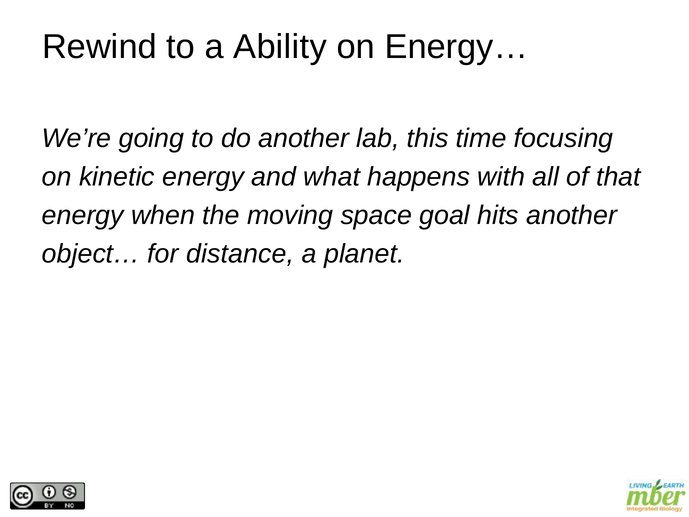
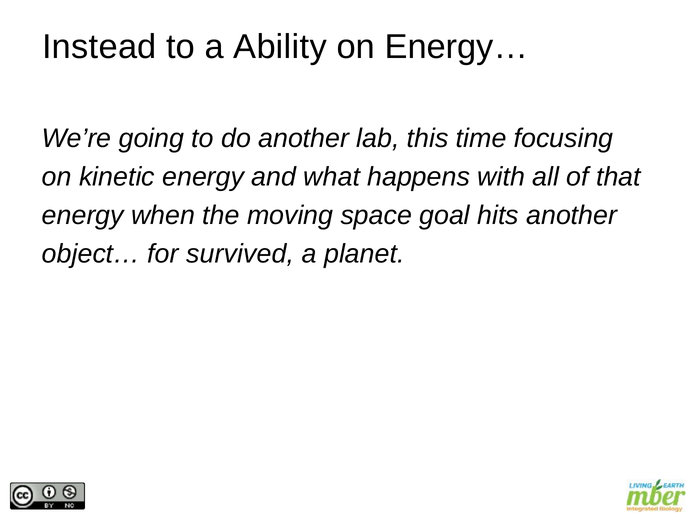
Rewind: Rewind -> Instead
distance: distance -> survived
